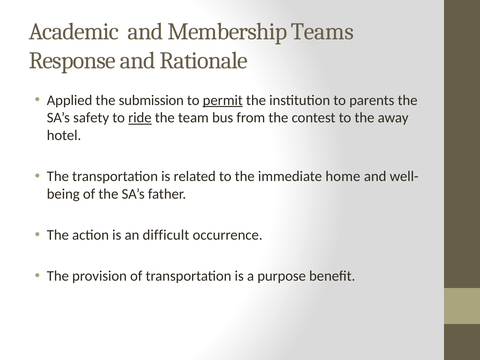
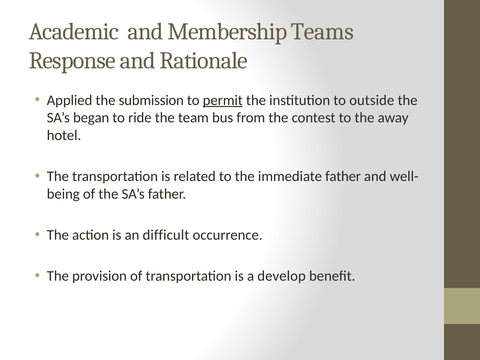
parents: parents -> outside
safety: safety -> began
ride underline: present -> none
immediate home: home -> father
purpose: purpose -> develop
